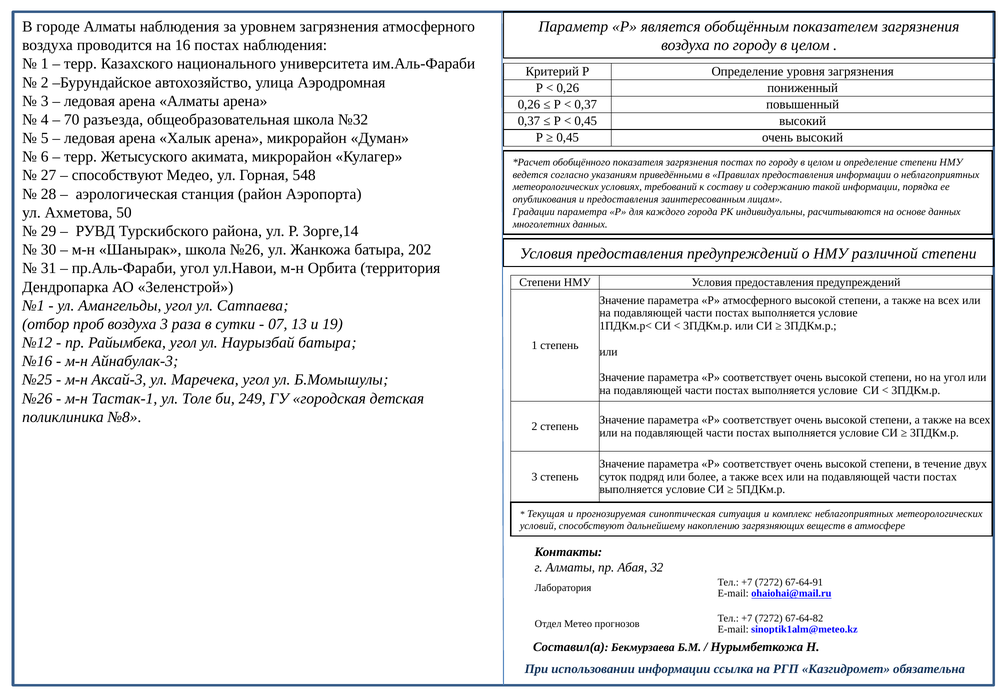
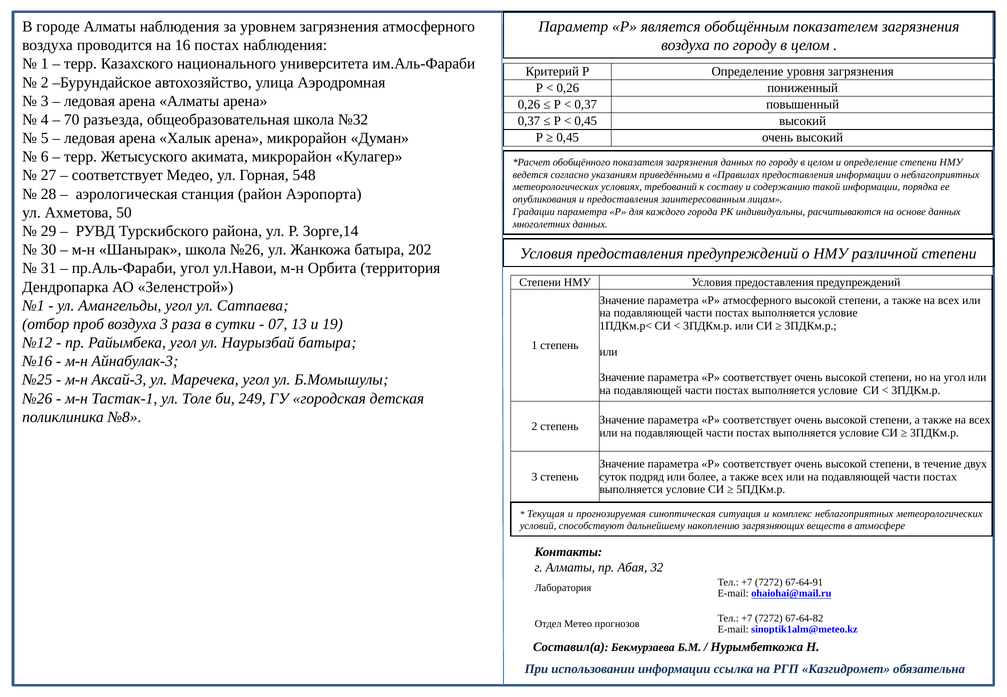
загрязнения постах: постах -> данных
способствуют at (117, 175): способствуют -> соответствует
